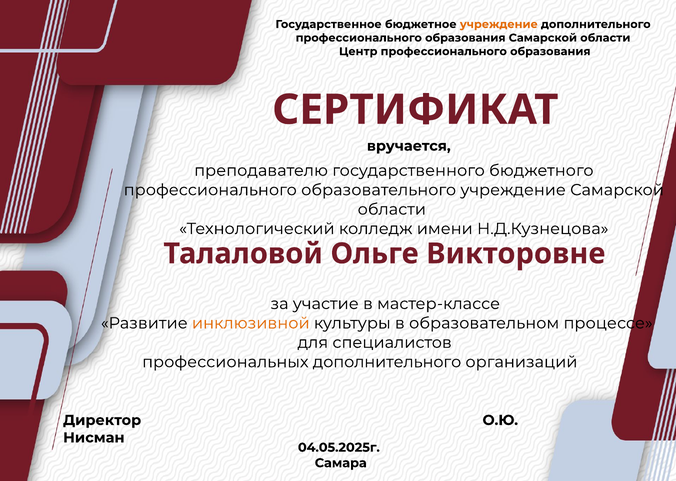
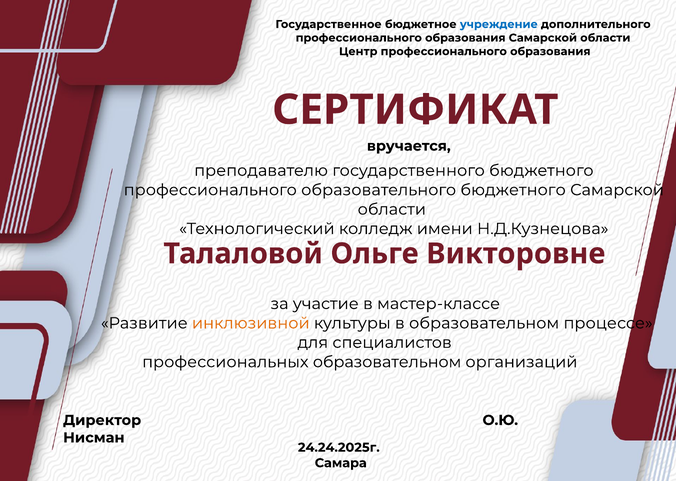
учреждение at (499, 24) colour: orange -> blue
образовательного учреждение: учреждение -> бюджетного
профессиональных дополнительного: дополнительного -> образовательном
04.05.2025г: 04.05.2025г -> 24.24.2025г
